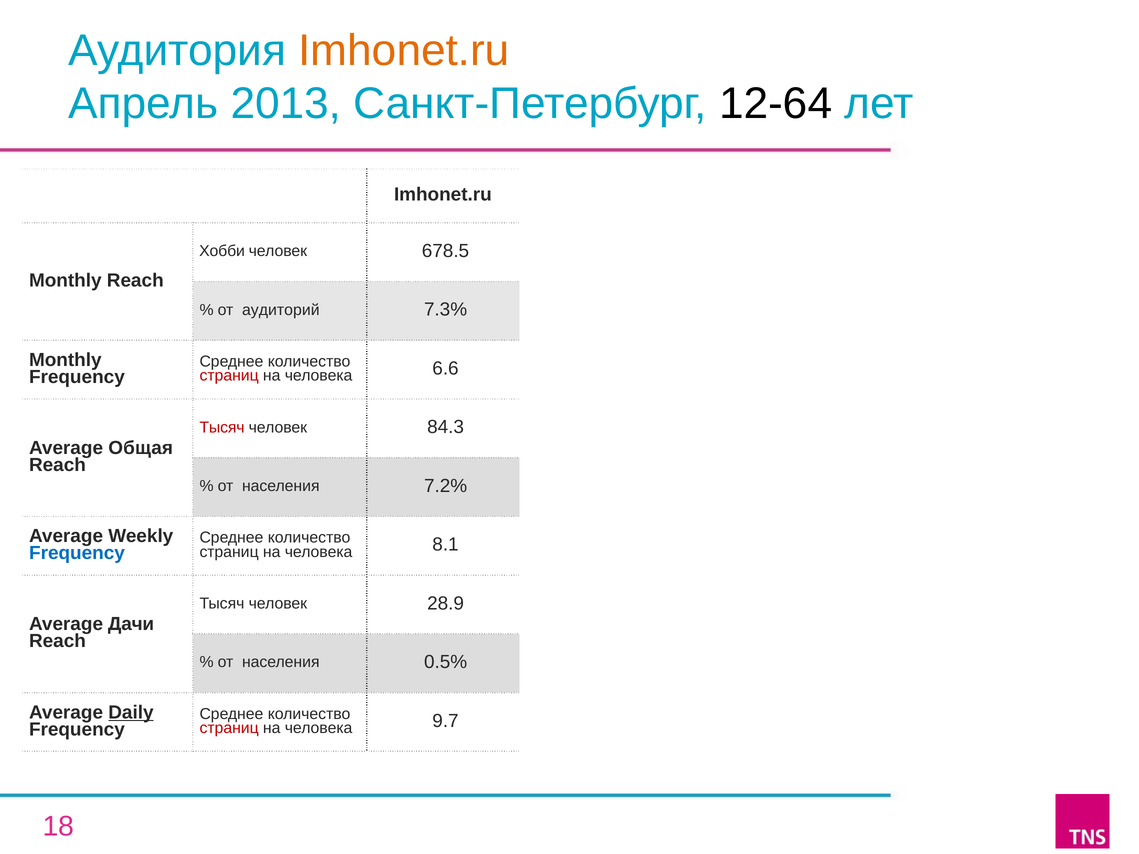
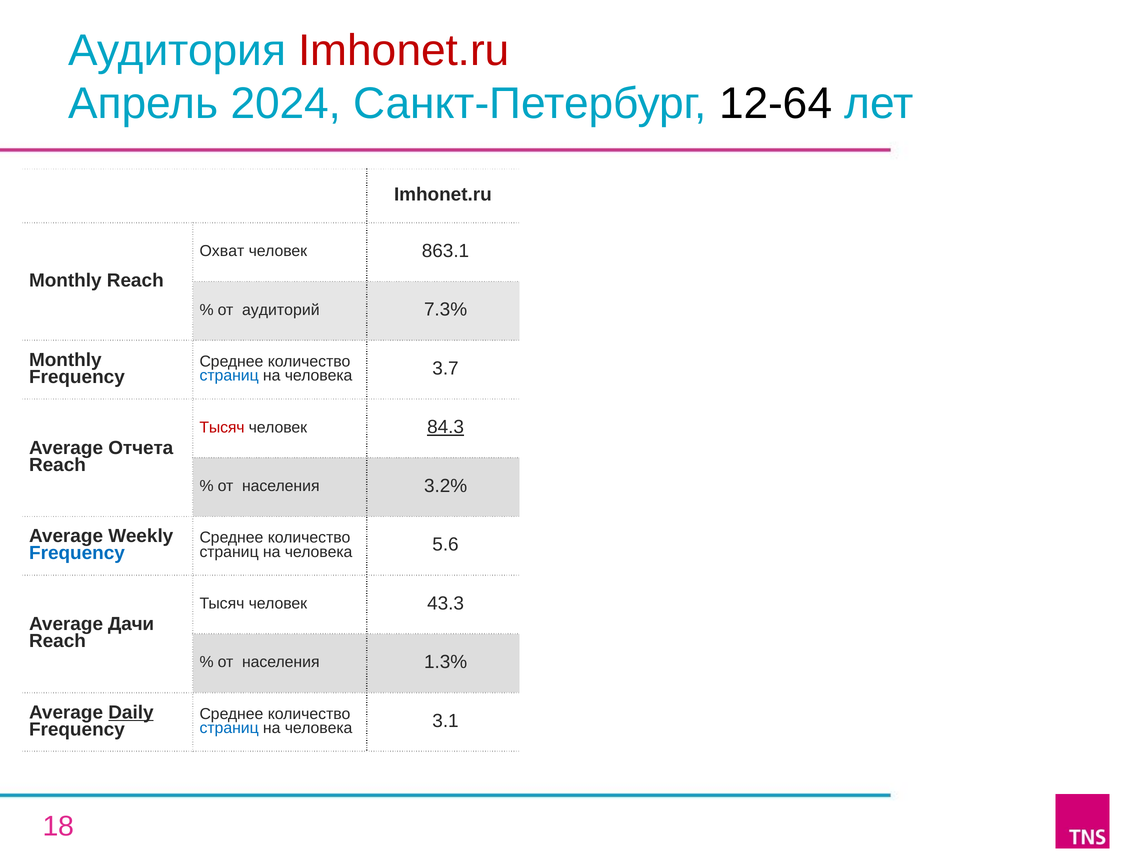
Imhonet.ru at (404, 50) colour: orange -> red
2013: 2013 -> 2024
Хобби: Хобби -> Охват
678.5: 678.5 -> 863.1
страниц at (229, 376) colour: red -> blue
6.6: 6.6 -> 3.7
84.3 underline: none -> present
Общая: Общая -> Отчета
7.2%: 7.2% -> 3.2%
8.1: 8.1 -> 5.6
28.9: 28.9 -> 43.3
0.5%: 0.5% -> 1.3%
страниц at (229, 728) colour: red -> blue
9.7: 9.7 -> 3.1
